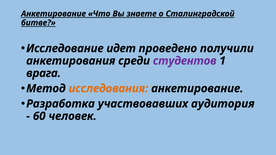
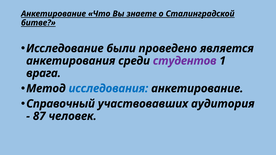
идет: идет -> были
получили: получили -> является
исследования colour: orange -> blue
Разработка: Разработка -> Справочный
60: 60 -> 87
